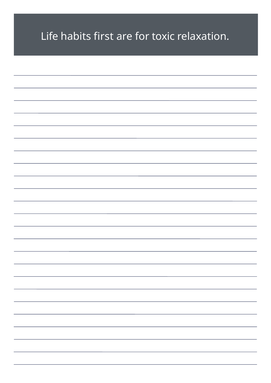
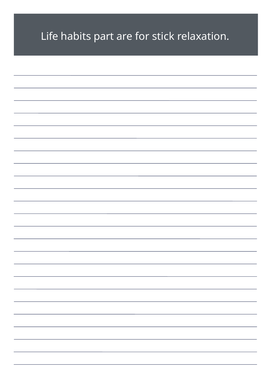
first: first -> part
toxic: toxic -> stick
